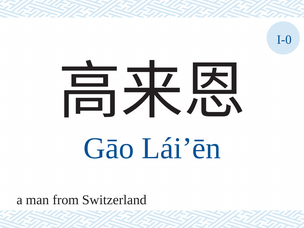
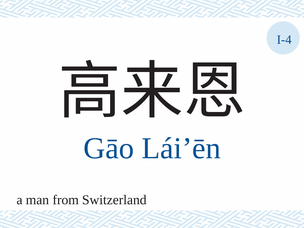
I-0: I-0 -> I-4
